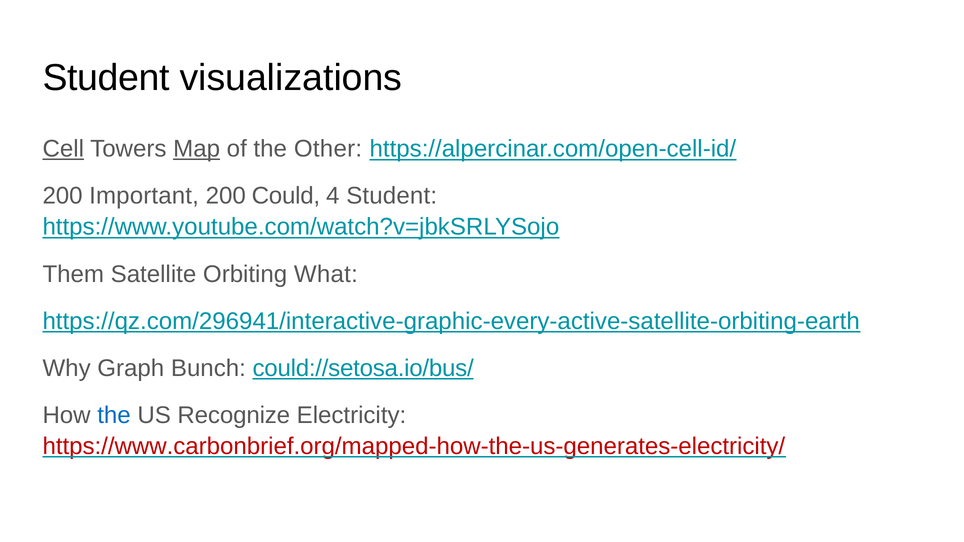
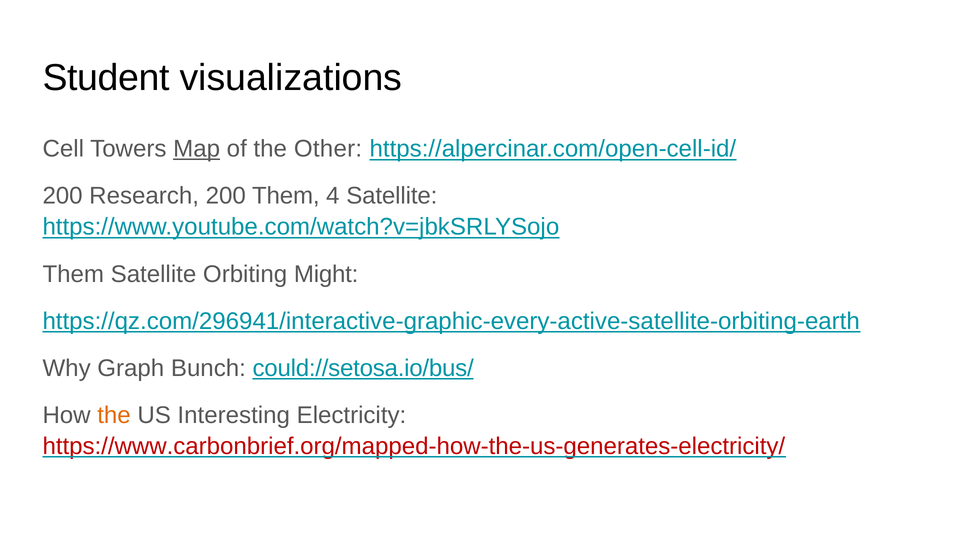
Cell underline: present -> none
Important: Important -> Research
200 Could: Could -> Them
4 Student: Student -> Satellite
What: What -> Might
the at (114, 415) colour: blue -> orange
Recognize: Recognize -> Interesting
